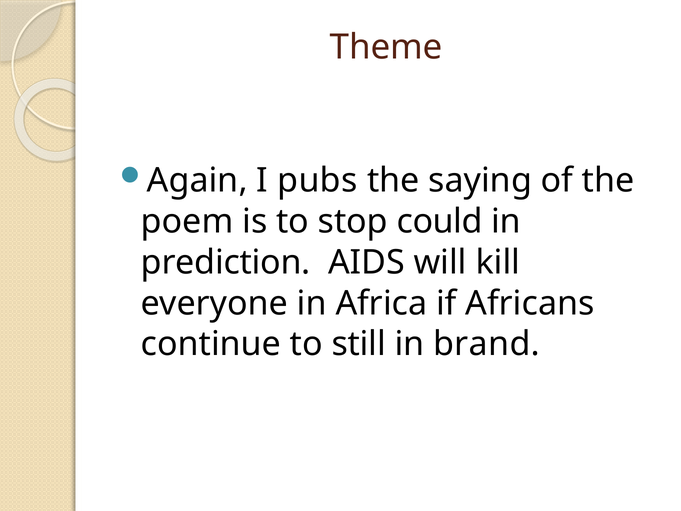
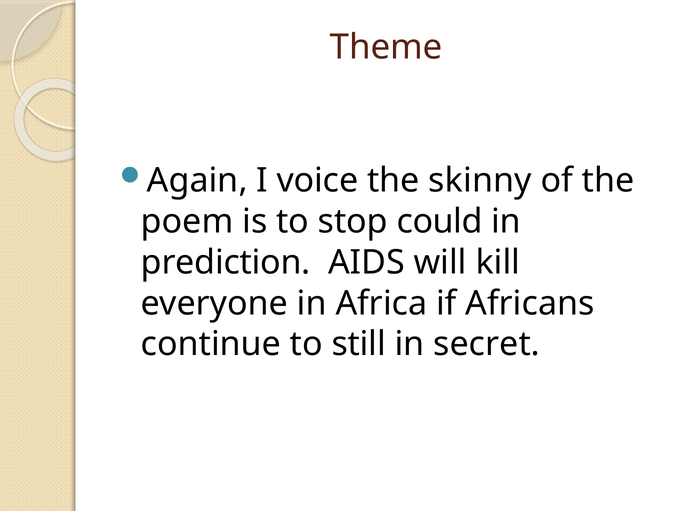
pubs: pubs -> voice
saying: saying -> skinny
brand: brand -> secret
